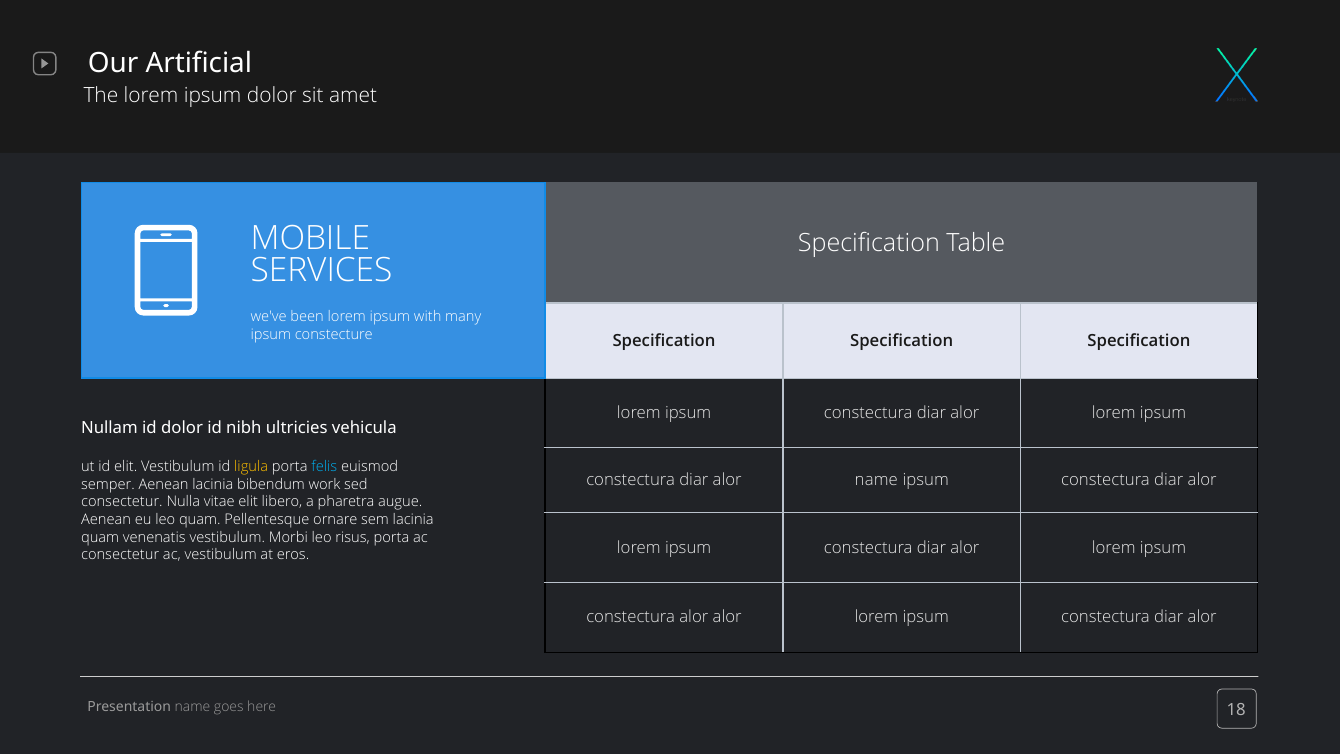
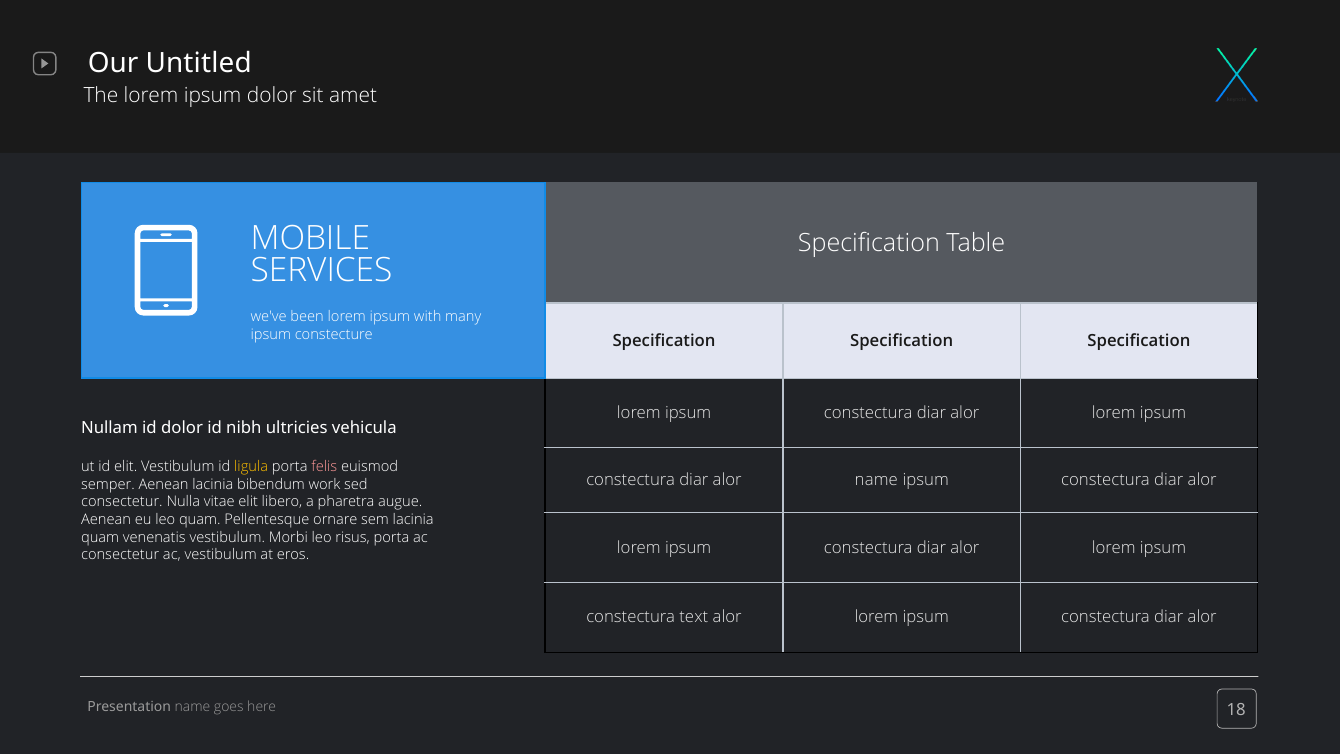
Artificial: Artificial -> Untitled
felis colour: light blue -> pink
constectura alor: alor -> text
